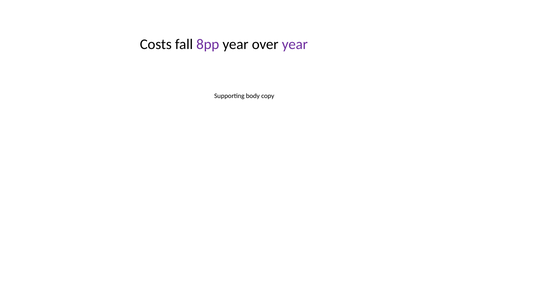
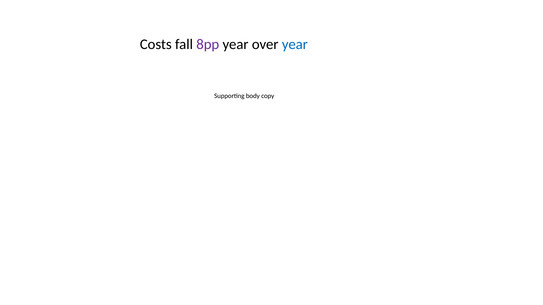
year at (295, 44) colour: purple -> blue
